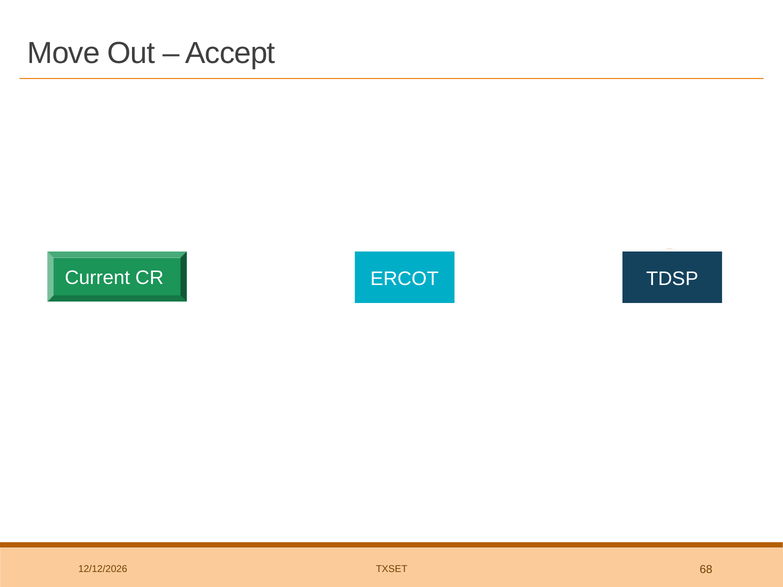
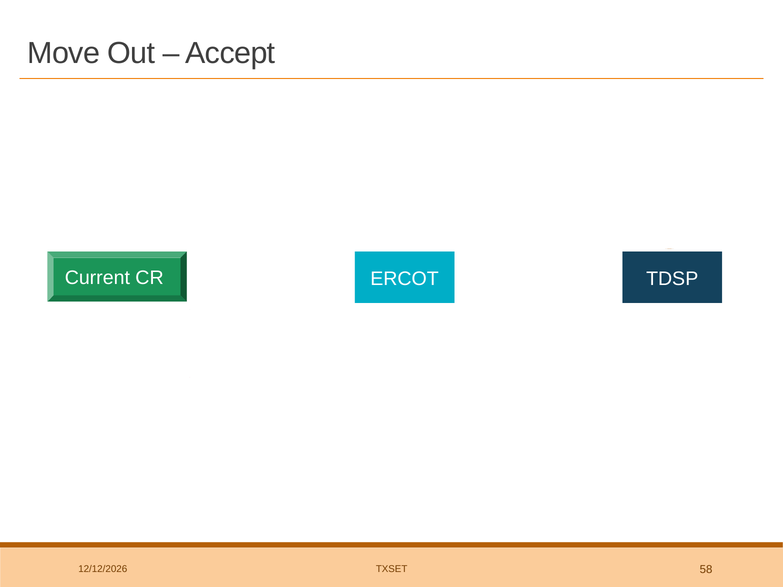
68: 68 -> 58
